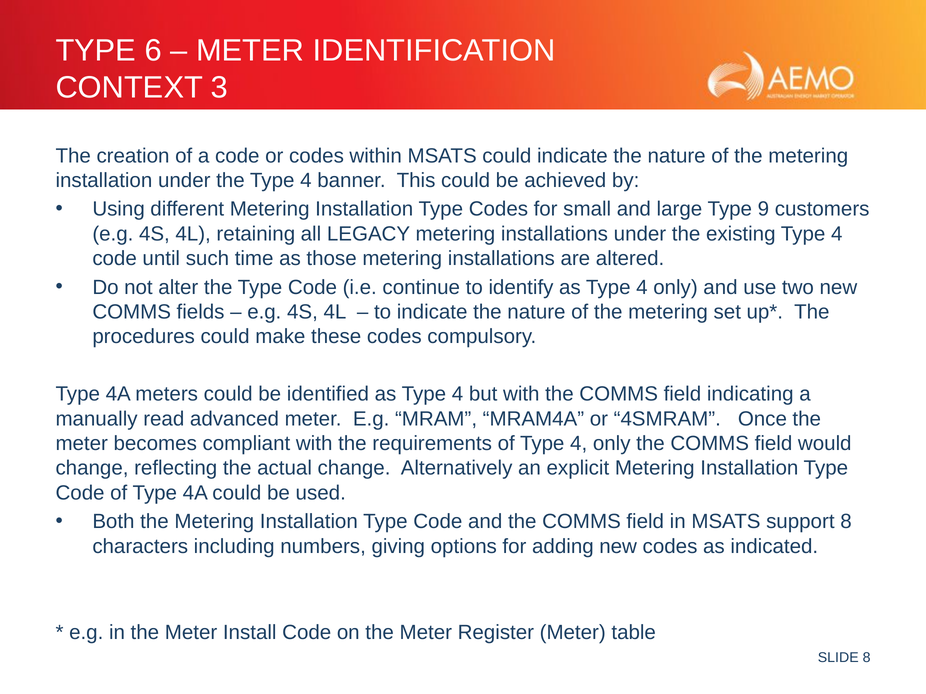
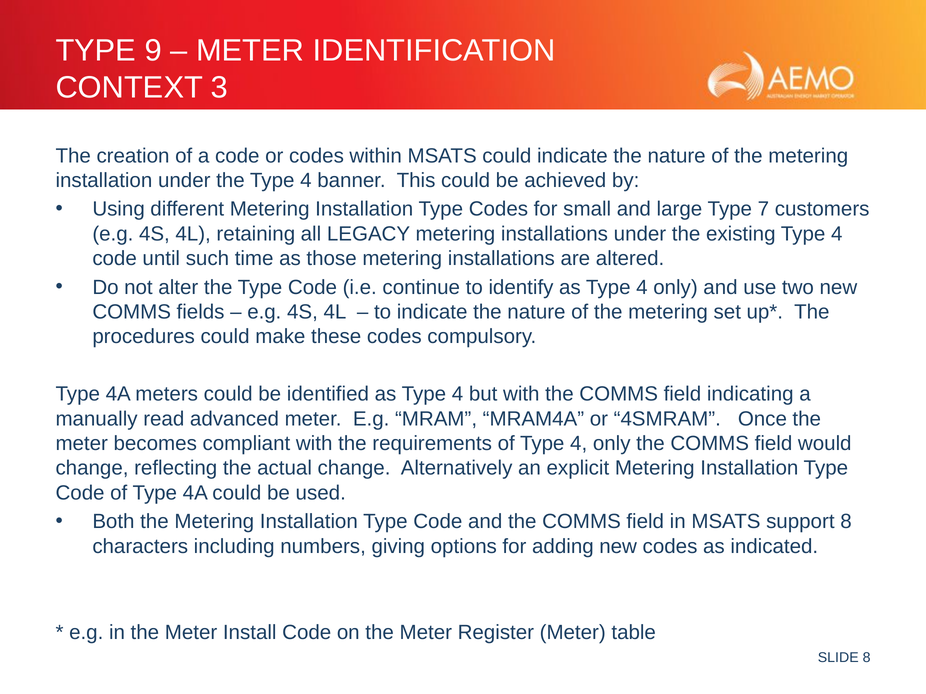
6: 6 -> 9
9: 9 -> 7
